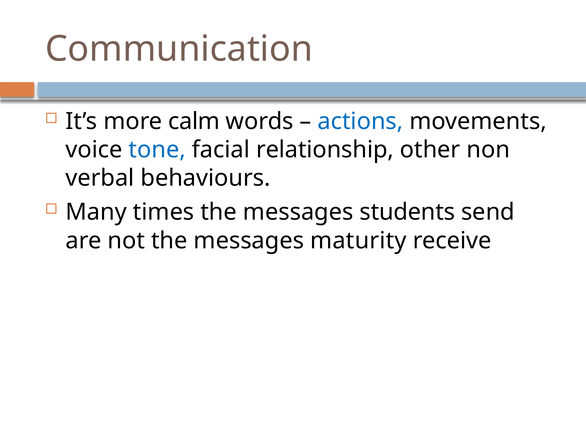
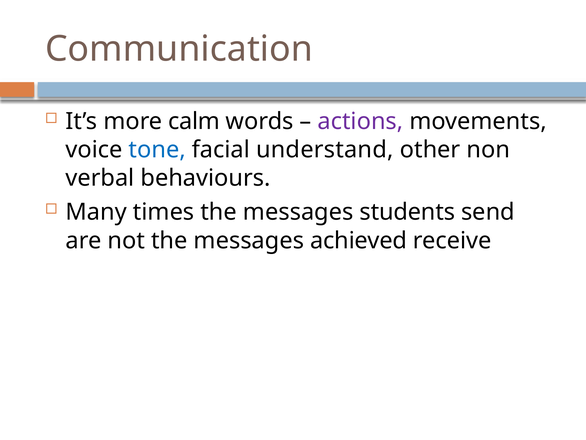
actions colour: blue -> purple
relationship: relationship -> understand
maturity: maturity -> achieved
